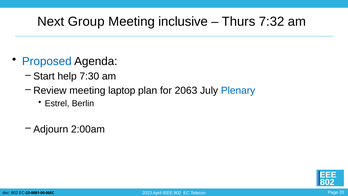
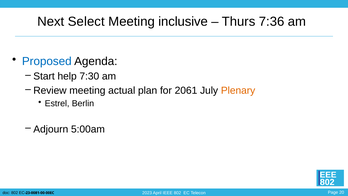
Group: Group -> Select
7:32: 7:32 -> 7:36
laptop: laptop -> actual
2063: 2063 -> 2061
Plenary colour: blue -> orange
2:00am: 2:00am -> 5:00am
